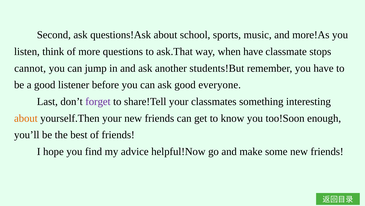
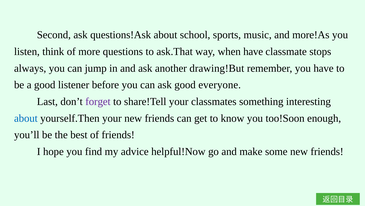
cannot: cannot -> always
students!But: students!But -> drawing!But
about at (26, 118) colour: orange -> blue
